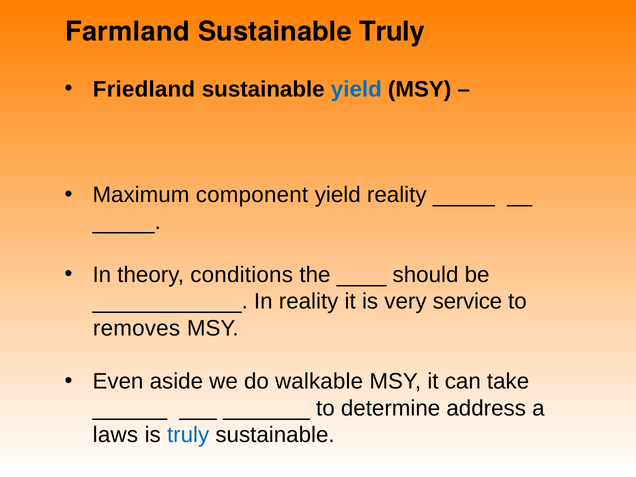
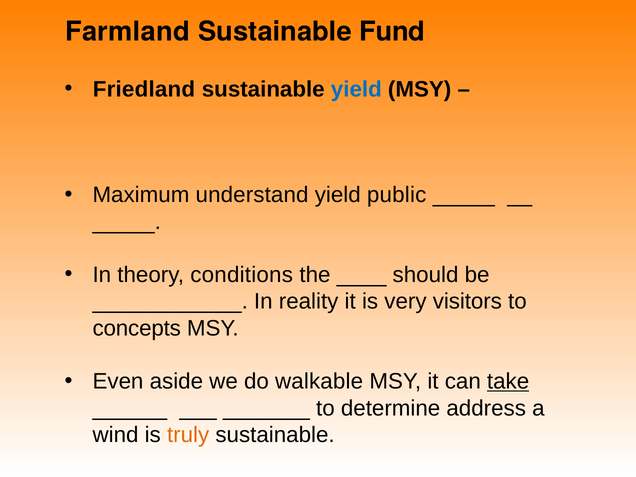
Sustainable Truly: Truly -> Fund
component: component -> understand
yield reality: reality -> public
service: service -> visitors
removes: removes -> concepts
take underline: none -> present
laws: laws -> wind
truly at (188, 435) colour: blue -> orange
